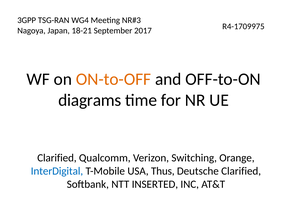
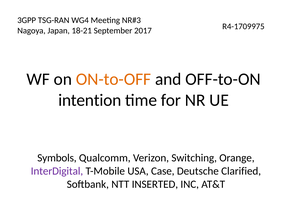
diagrams: diagrams -> intention
Clarified at (57, 157): Clarified -> Symbols
InterDigital colour: blue -> purple
Thus: Thus -> Case
